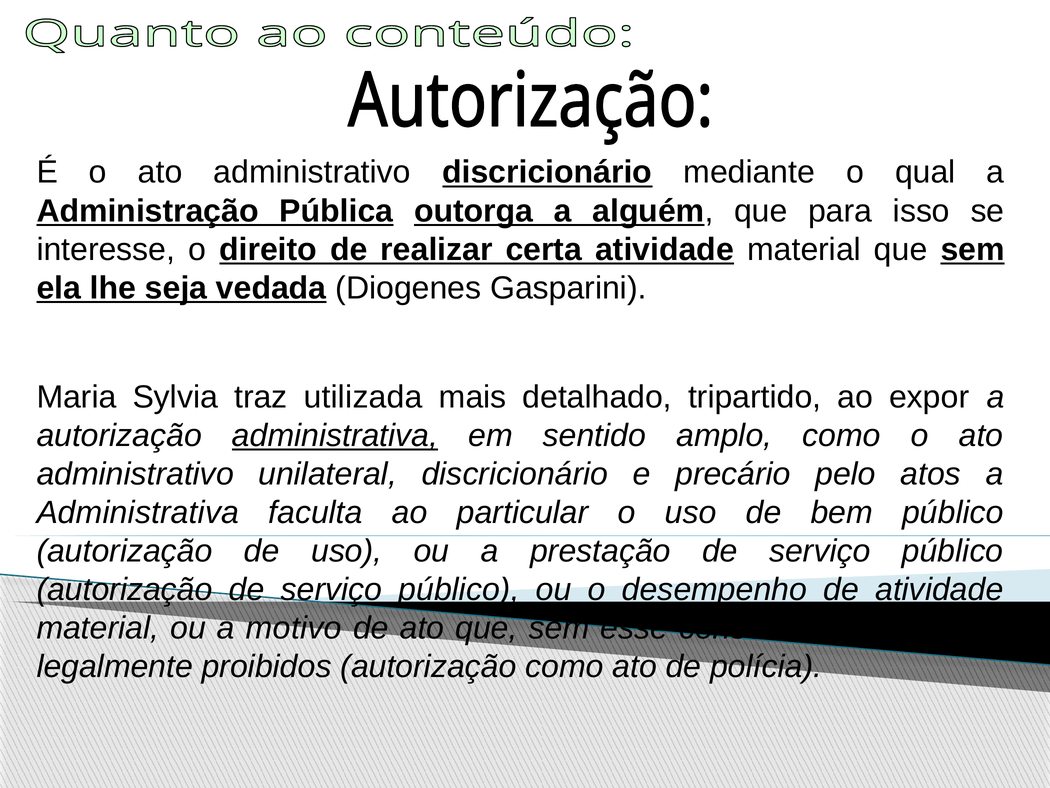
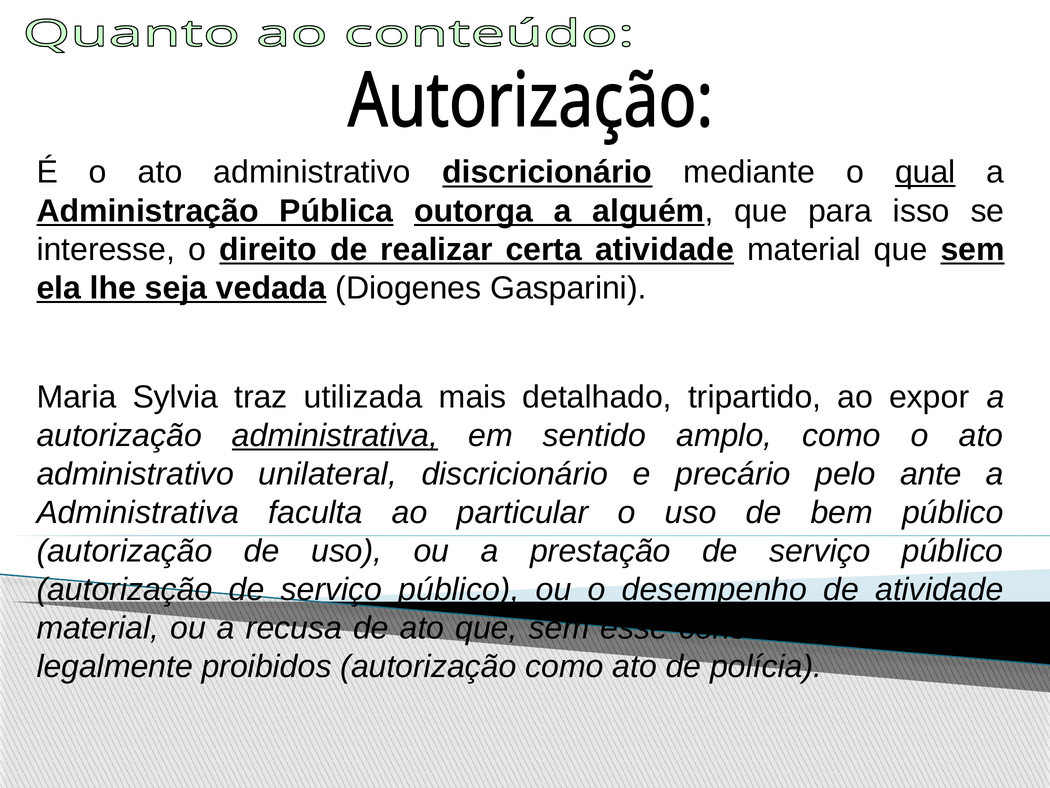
qual underline: none -> present
atos: atos -> ante
motivo: motivo -> recusa
